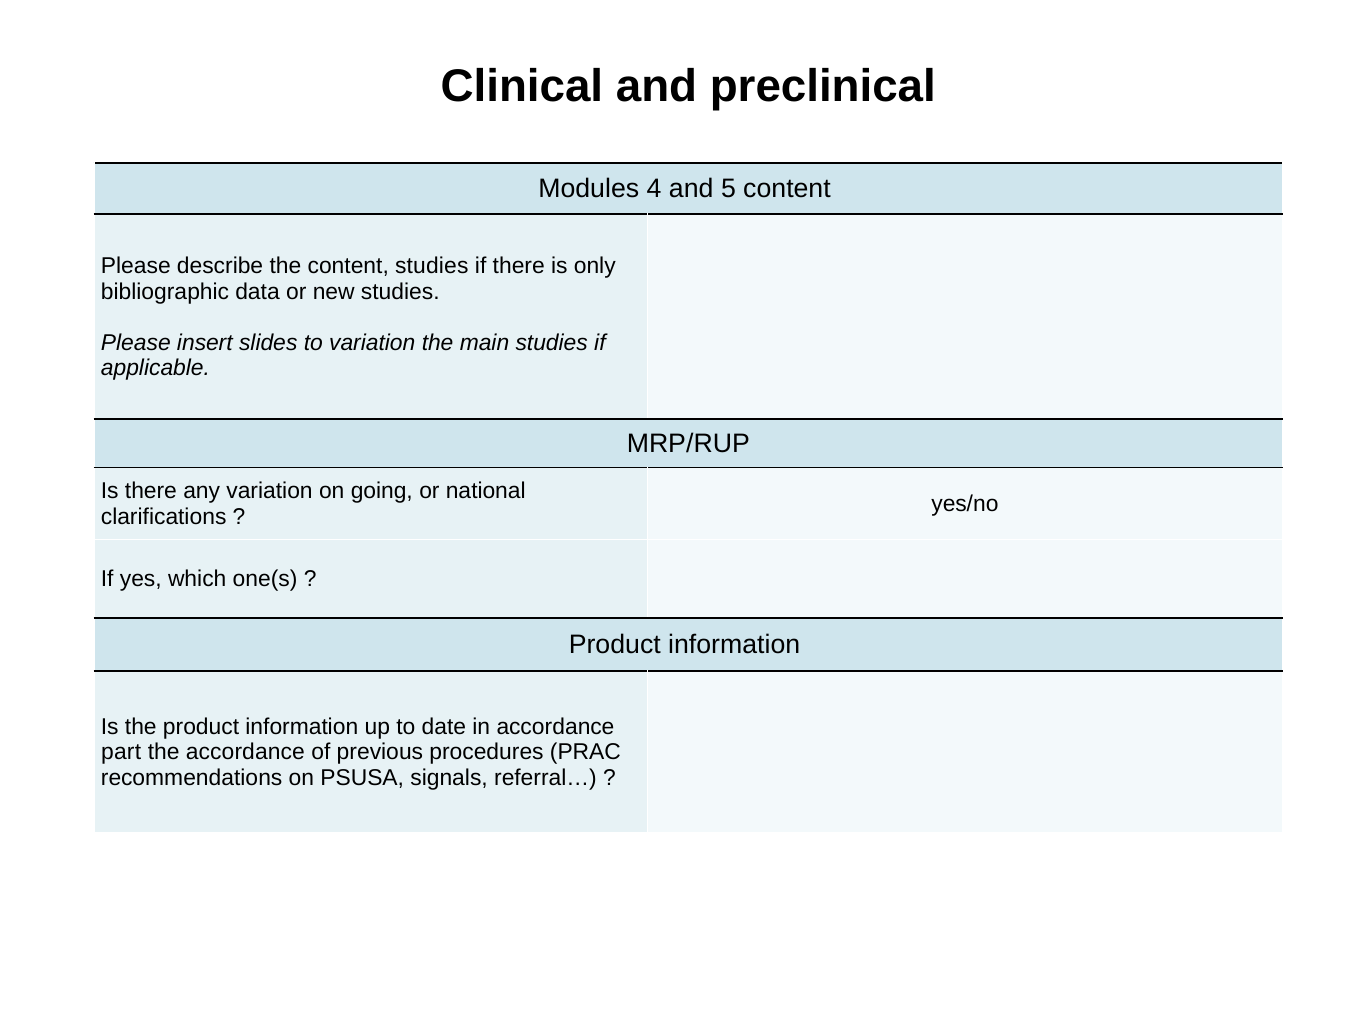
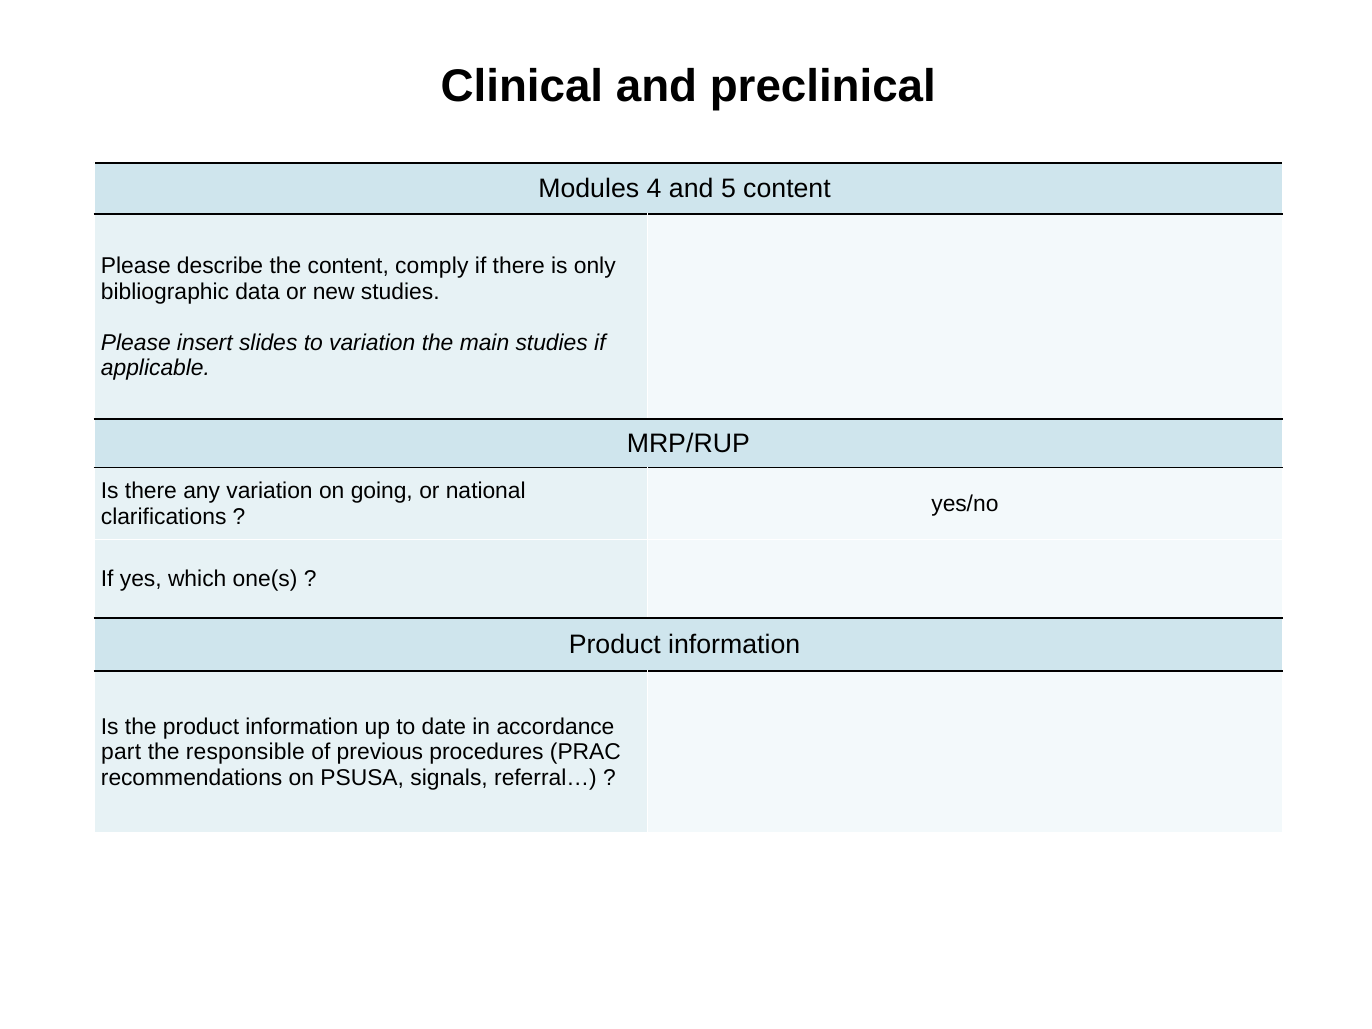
content studies: studies -> comply
the accordance: accordance -> responsible
